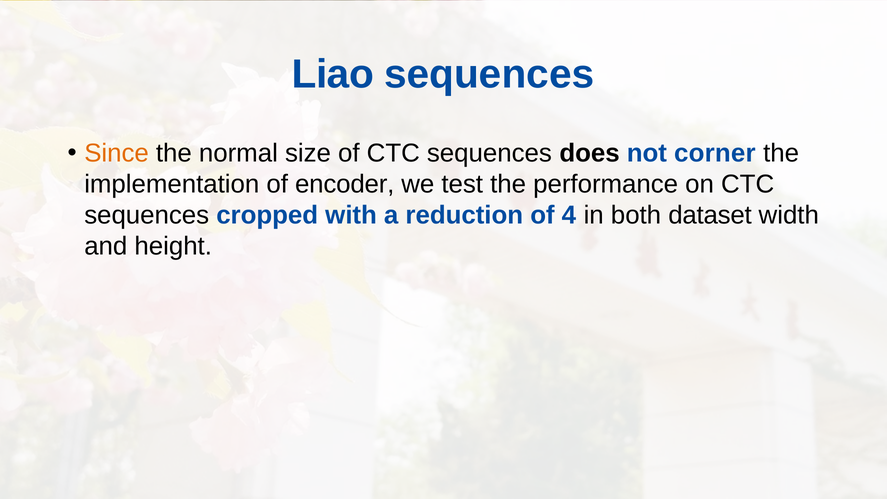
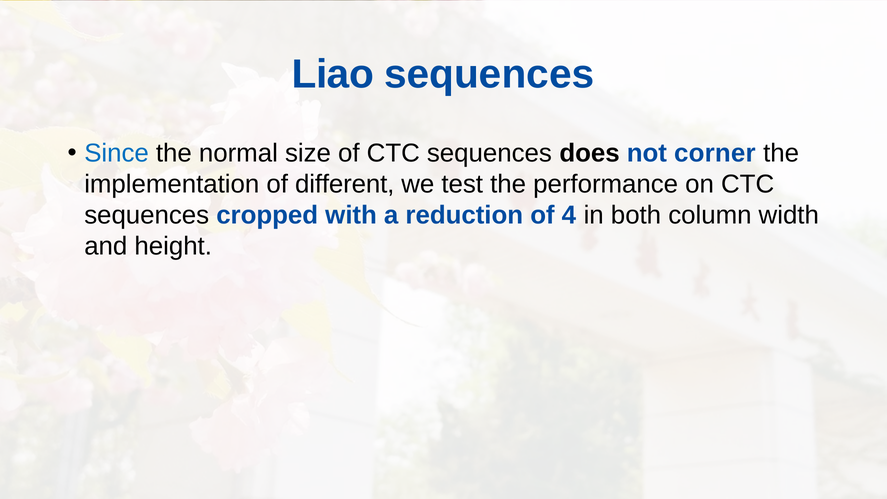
Since colour: orange -> blue
encoder: encoder -> different
dataset: dataset -> column
